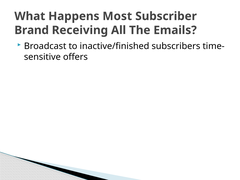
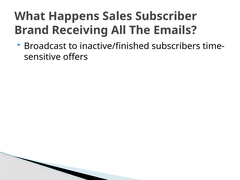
Most: Most -> Sales
